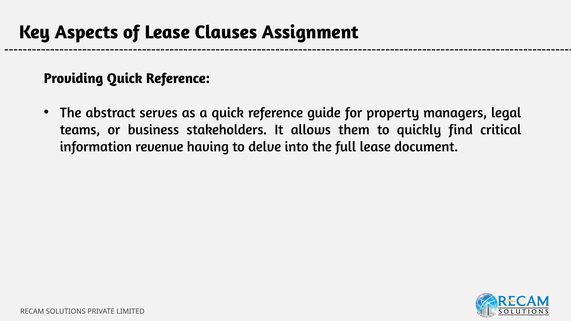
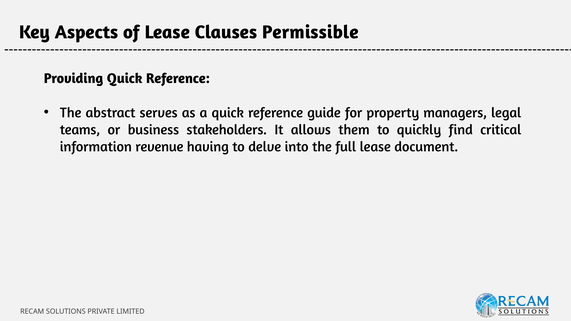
Assignment: Assignment -> Permissible
